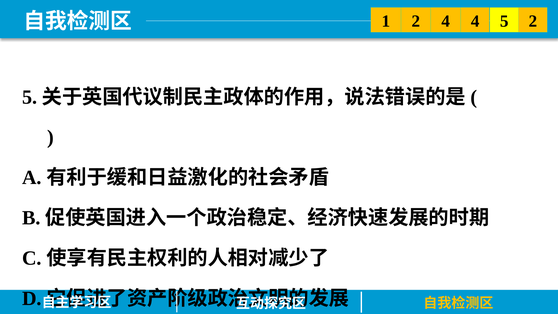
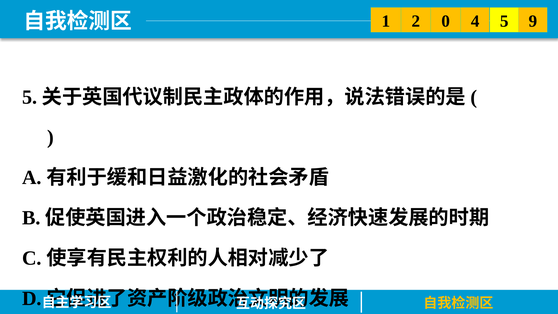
1 2 4: 4 -> 0
5 2: 2 -> 9
